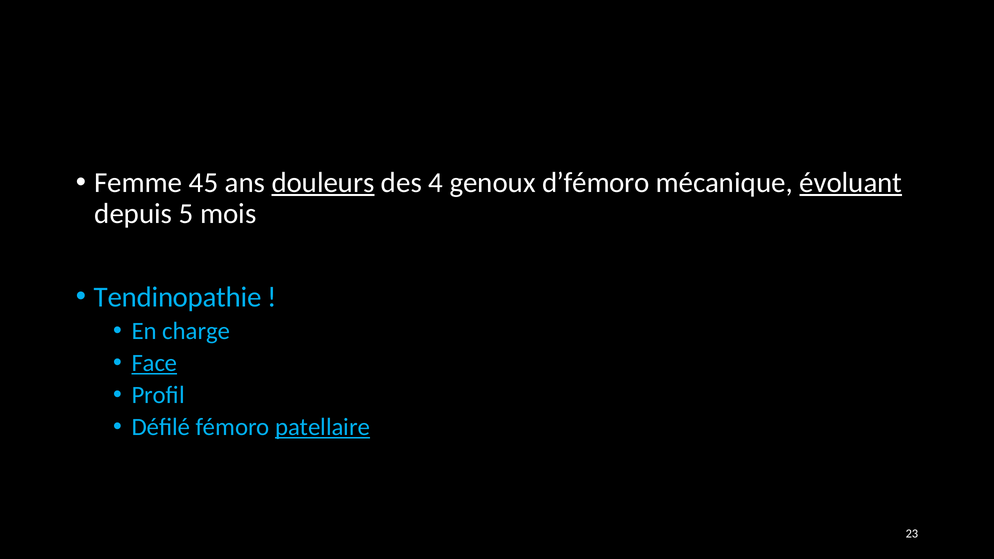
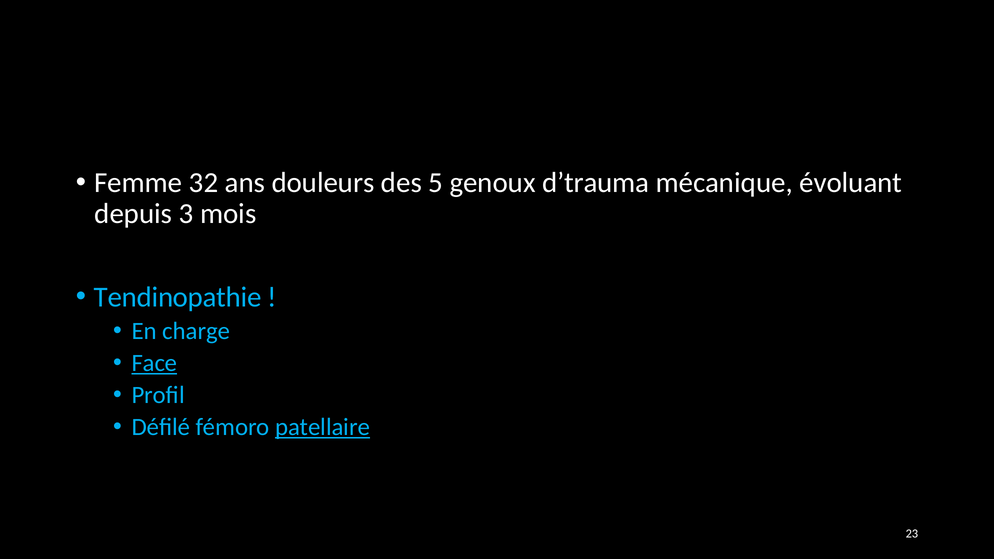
45: 45 -> 32
douleurs underline: present -> none
4: 4 -> 5
d’fémoro: d’fémoro -> d’trauma
évoluant underline: present -> none
5: 5 -> 3
